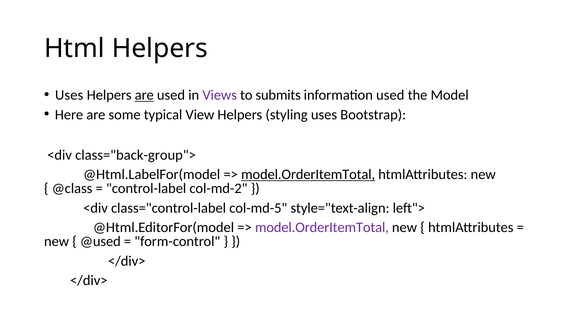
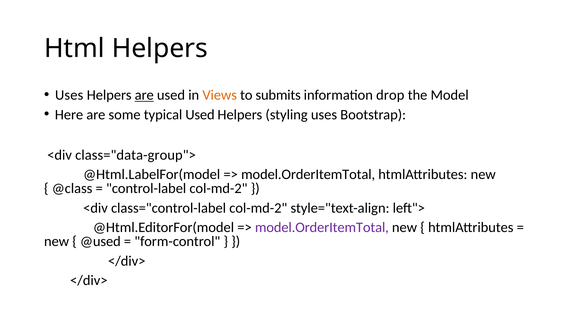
Views colour: purple -> orange
information used: used -> drop
typical View: View -> Used
class="back-group">: class="back-group"> -> class="data-group">
model.OrderItemTotal at (308, 175) underline: present -> none
class="control-label col-md-5: col-md-5 -> col-md-2
